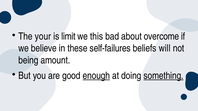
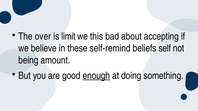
your: your -> over
overcome: overcome -> accepting
self-failures: self-failures -> self-remind
will: will -> self
something underline: present -> none
